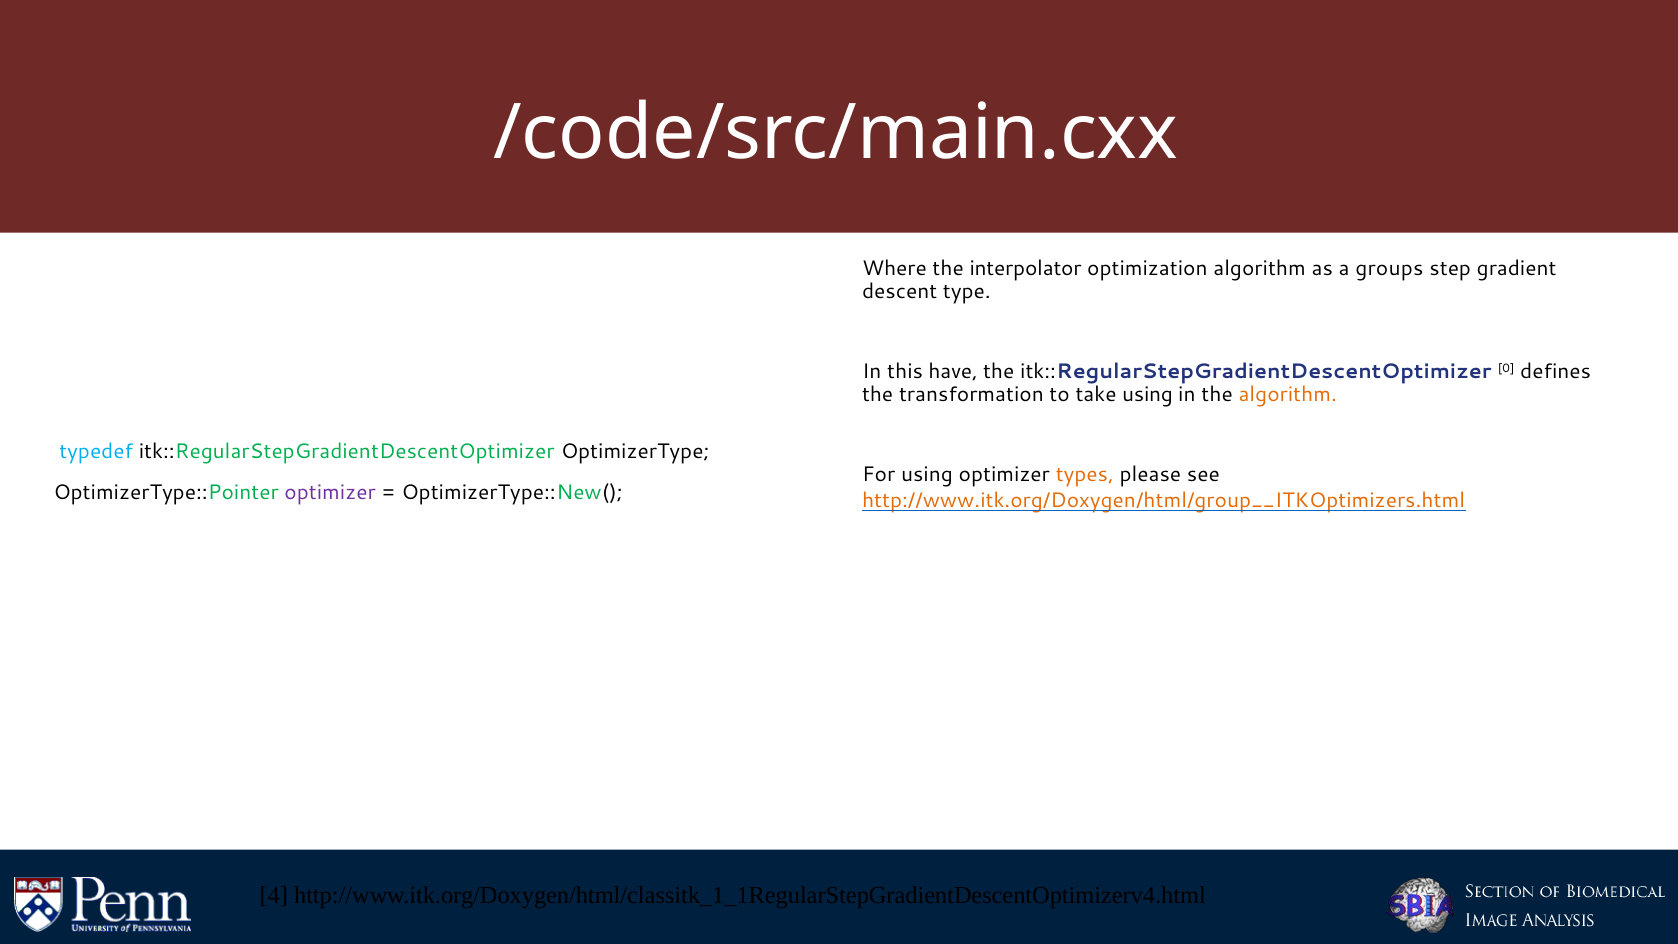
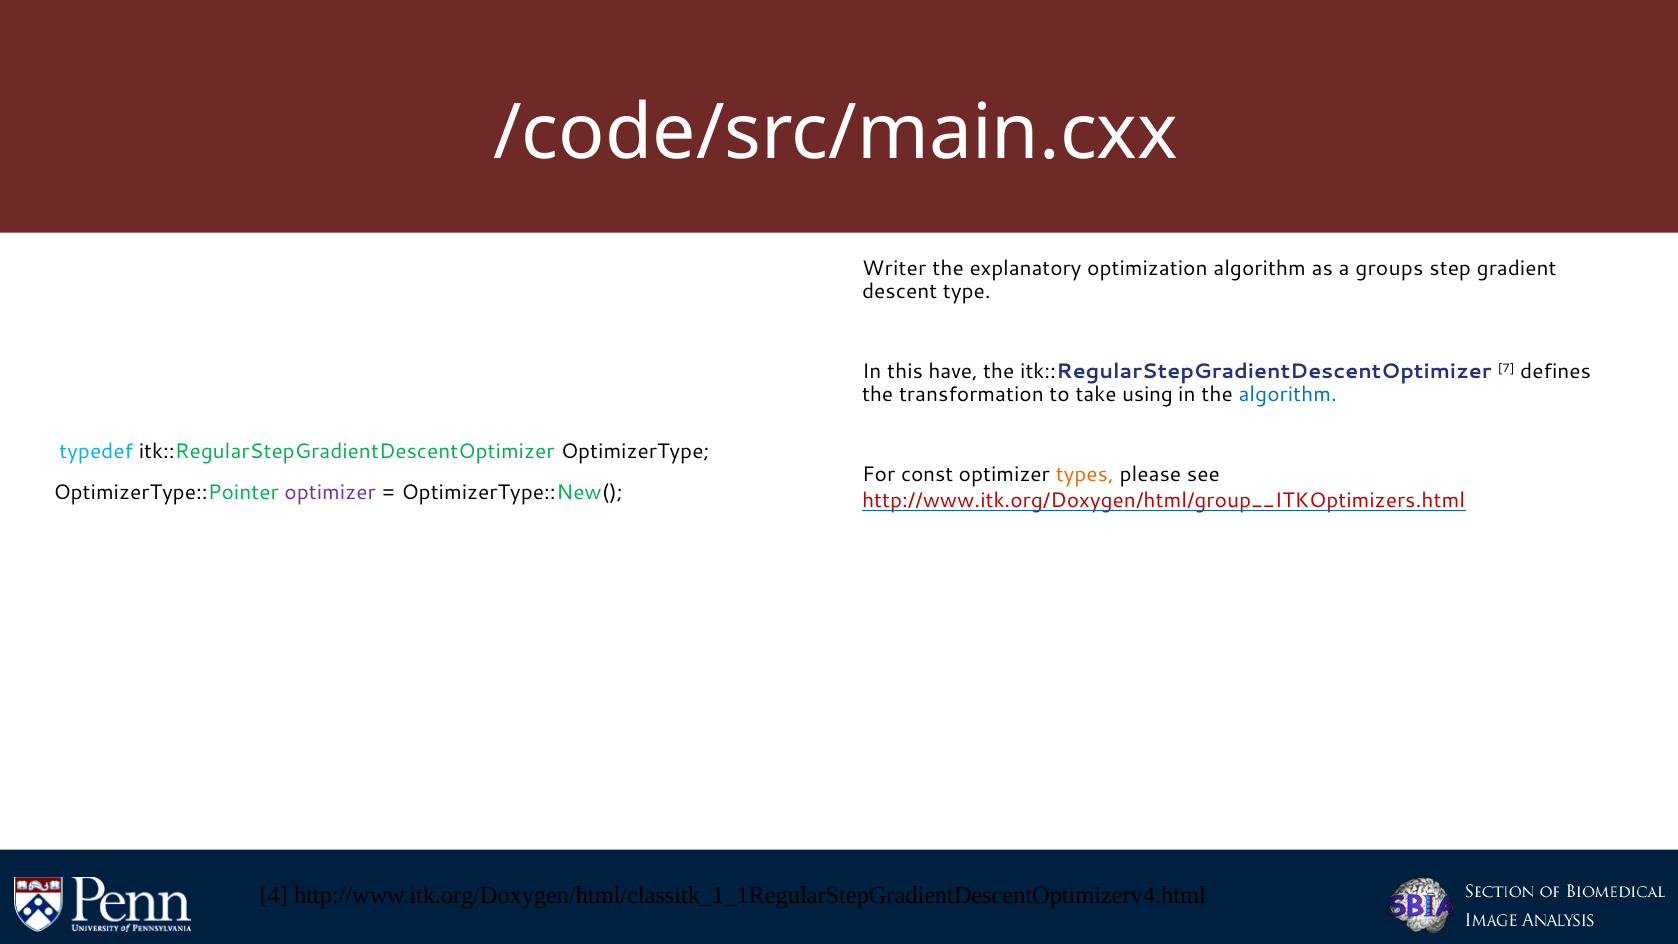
Where: Where -> Writer
the interpolator: interpolator -> explanatory
0: 0 -> 7
algorithm at (1288, 394) colour: orange -> blue
For using: using -> const
http://www.itk.org/Doxygen/html/group__ITKOptimizers.html colour: orange -> red
